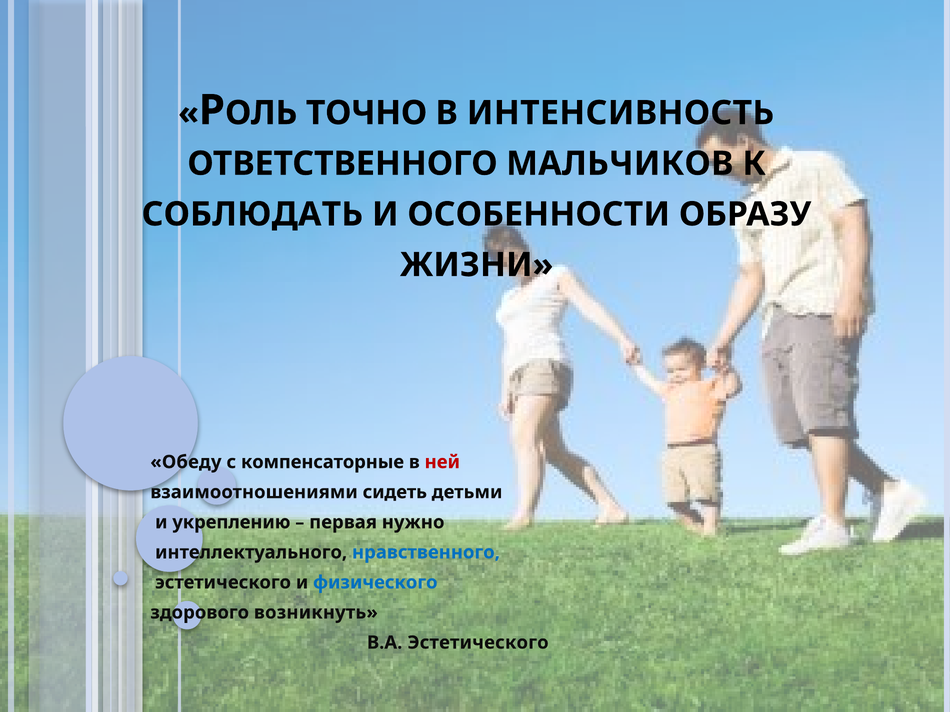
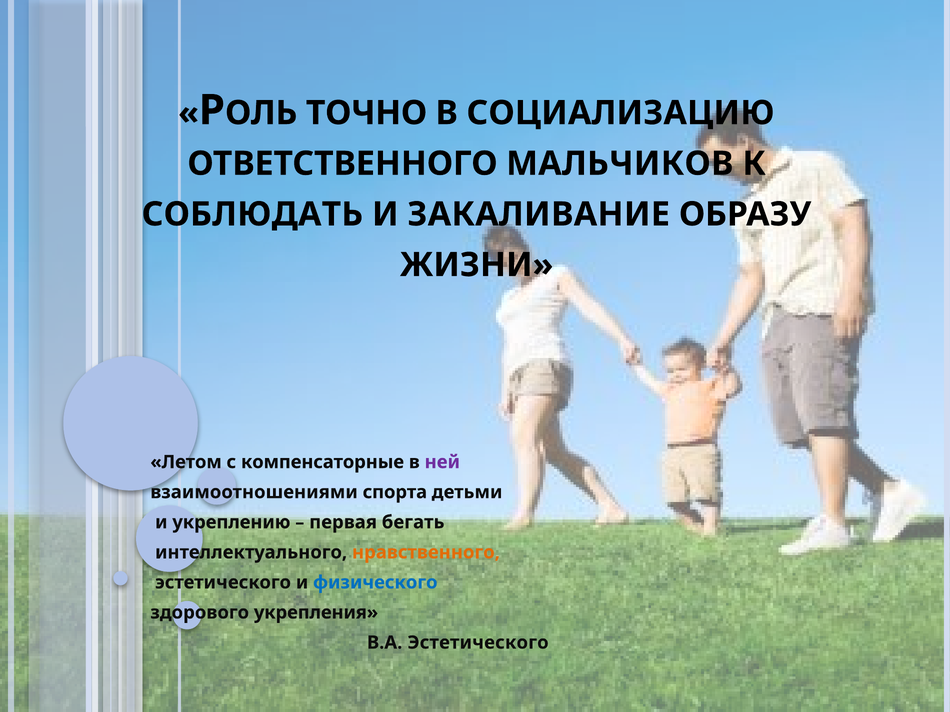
ИНТЕНСИВНОСТЬ: ИНТЕНСИВНОСТЬ -> СОЦИАЛИЗАЦИЮ
ОСОБЕННОСТИ: ОСОБЕННОСТИ -> ЗАКАЛИВАНИЕ
Обеду: Обеду -> Летом
ней colour: red -> purple
сидеть: сидеть -> спорта
нужно: нужно -> бегать
нравственного colour: blue -> orange
возникнуть: возникнуть -> укрепления
